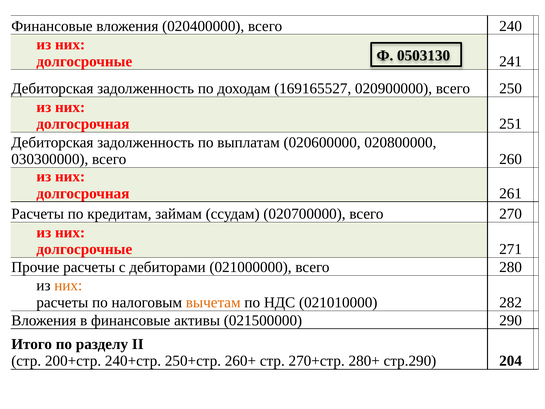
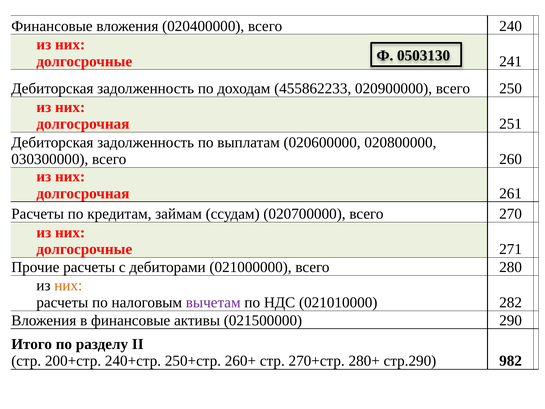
169165527: 169165527 -> 455862233
вычетам colour: orange -> purple
204: 204 -> 982
